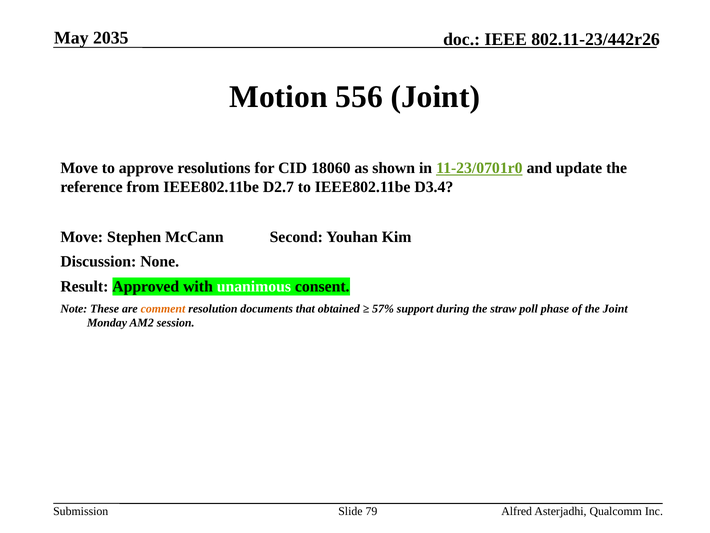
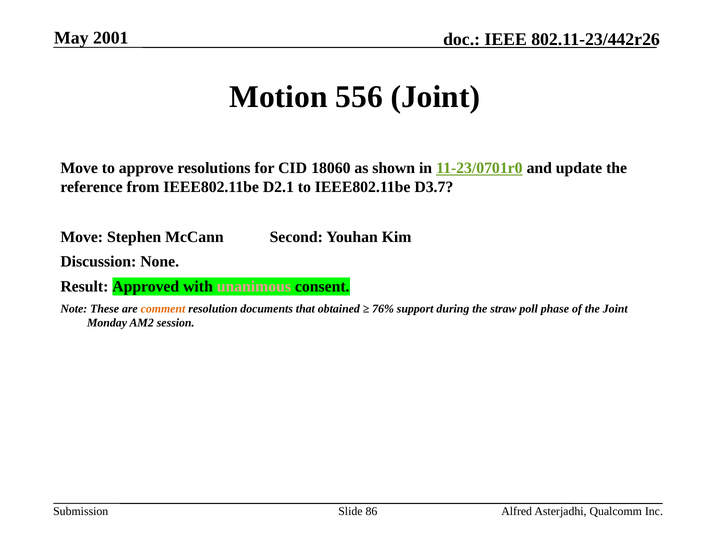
2035: 2035 -> 2001
D2.7: D2.7 -> D2.1
D3.4: D3.4 -> D3.7
unanimous colour: white -> pink
57%: 57% -> 76%
79: 79 -> 86
